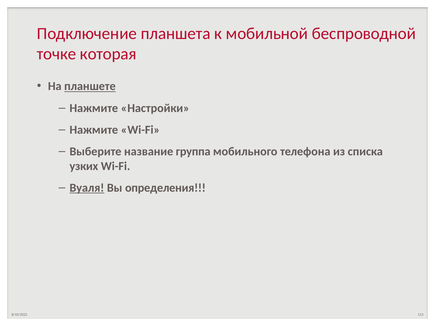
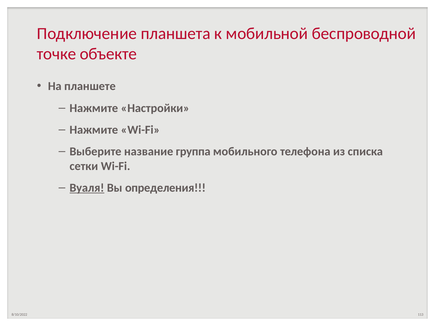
которая: которая -> объекте
планшете underline: present -> none
узких: узких -> сетки
